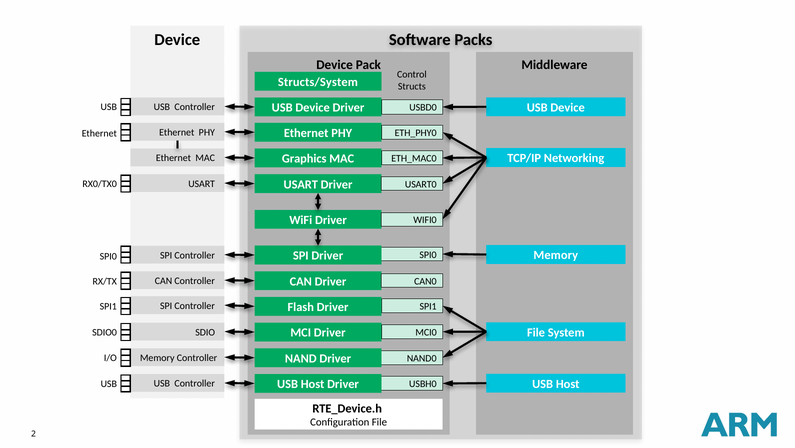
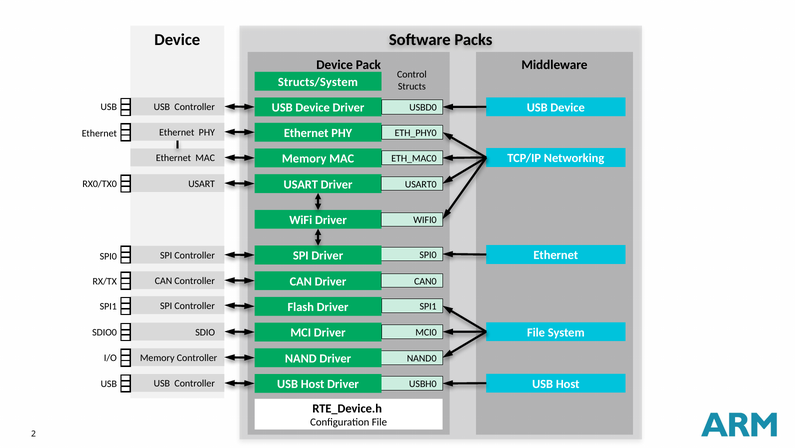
Graphics at (304, 159): Graphics -> Memory
Memory at (556, 255): Memory -> Ethernet
